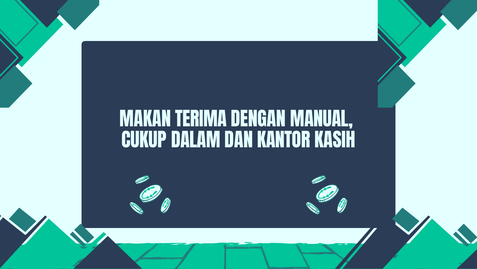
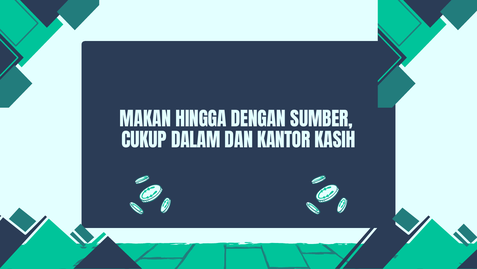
TERIMA: TERIMA -> HINGGA
MANUAL: MANUAL -> SUMBER
